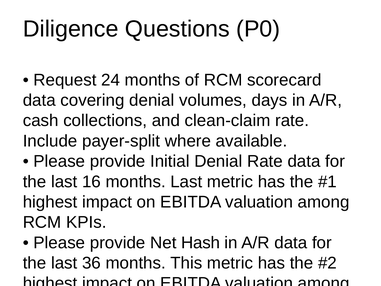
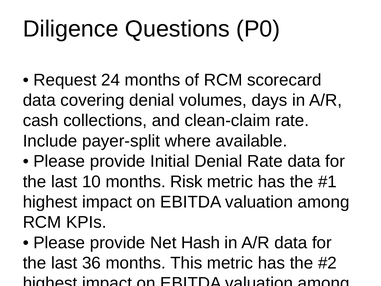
16: 16 -> 10
months Last: Last -> Risk
